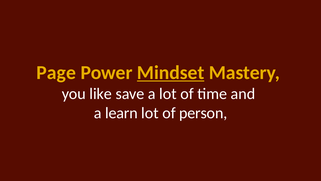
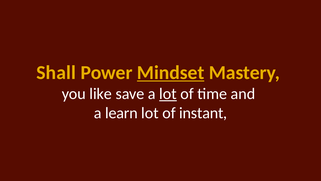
Page: Page -> Shall
lot at (168, 94) underline: none -> present
person: person -> instant
